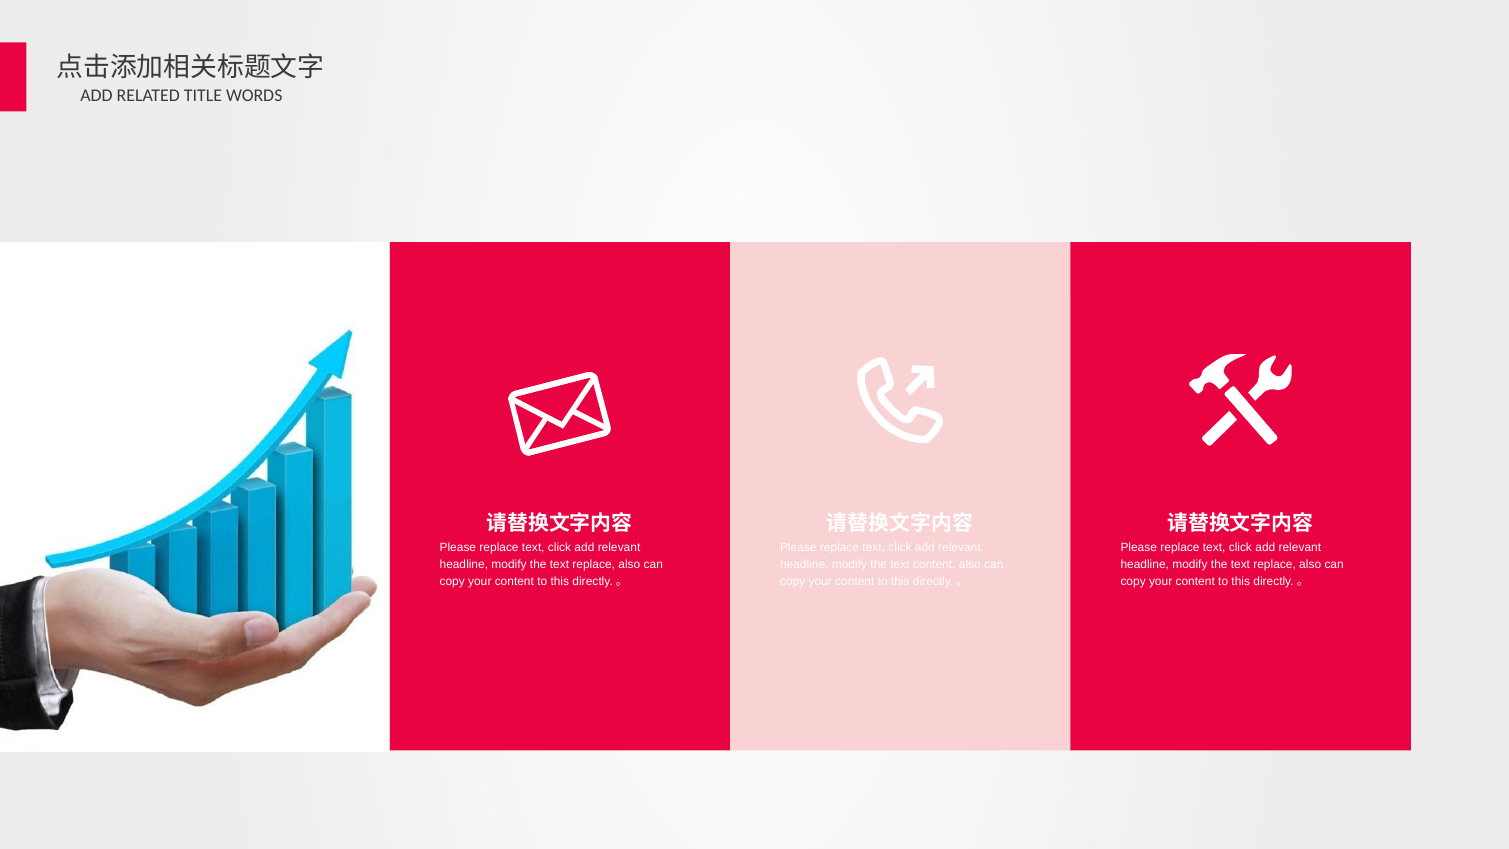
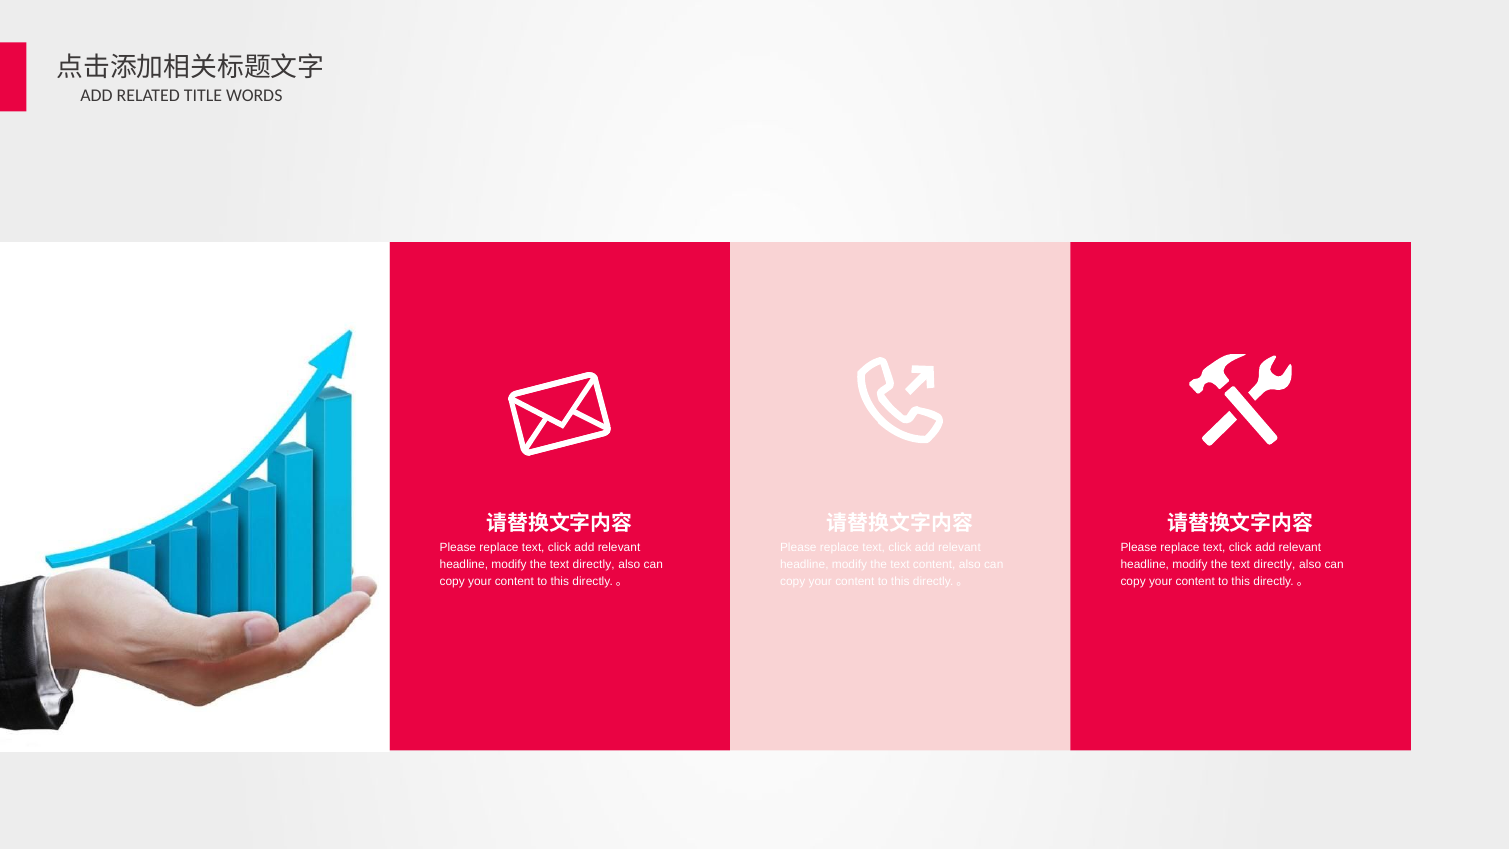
replace at (594, 565): replace -> directly
replace at (1275, 565): replace -> directly
